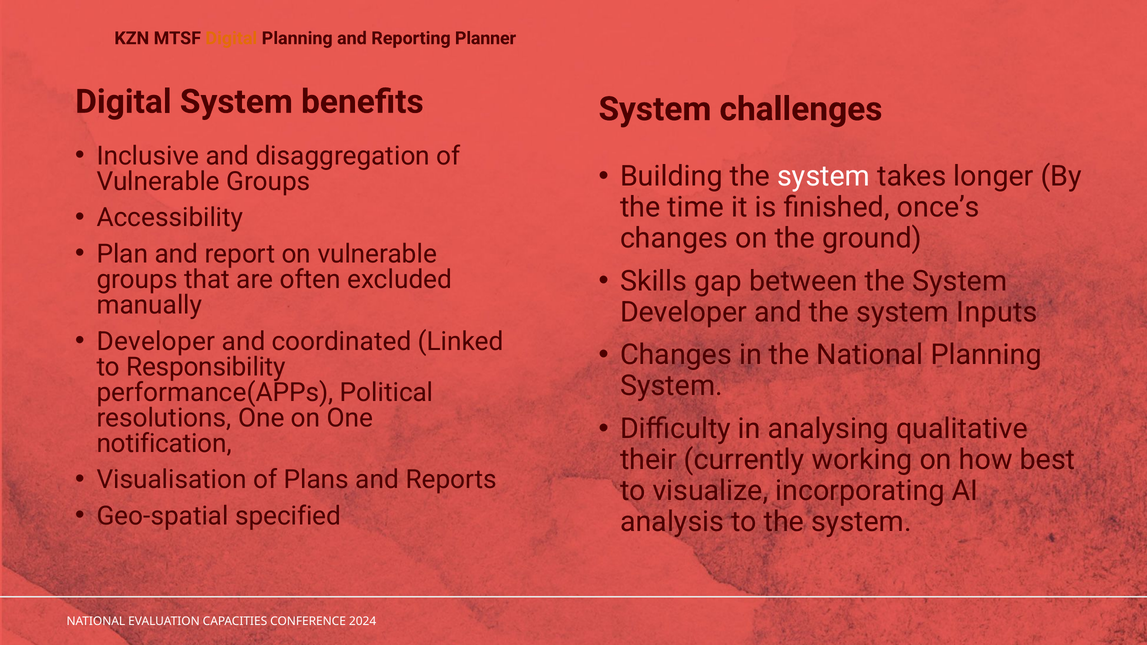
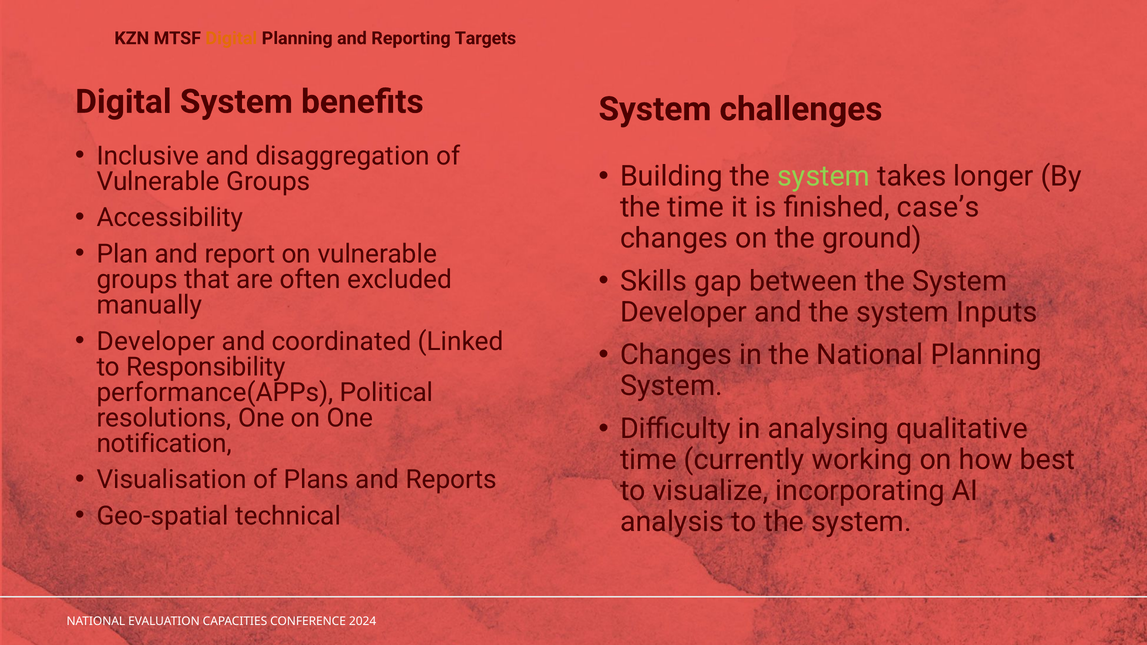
Planner: Planner -> Targets
system at (824, 176) colour: white -> light green
once’s: once’s -> case’s
their at (648, 460): their -> time
specified: specified -> technical
